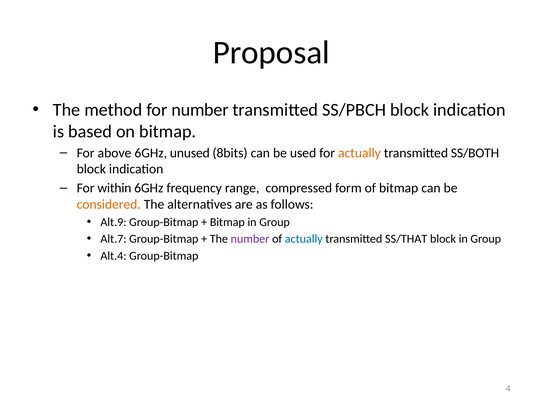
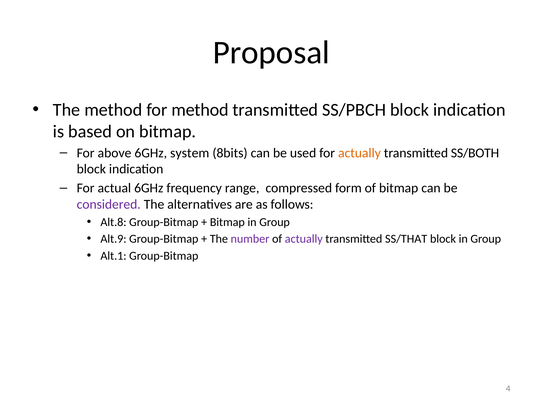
for number: number -> method
unused: unused -> system
within: within -> actual
considered colour: orange -> purple
Alt.9: Alt.9 -> Alt.8
Alt.7: Alt.7 -> Alt.9
actually at (304, 239) colour: blue -> purple
Alt.4: Alt.4 -> Alt.1
